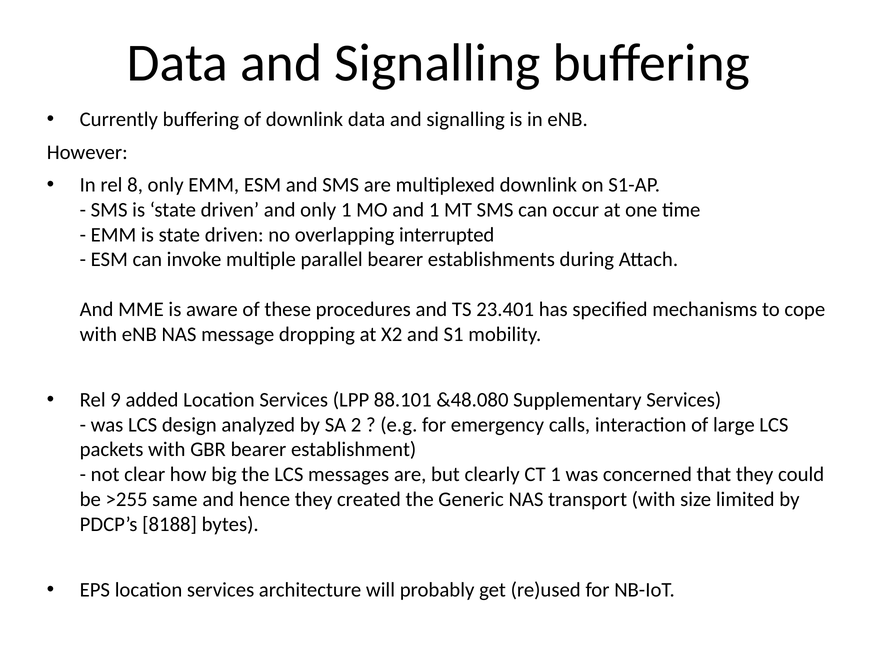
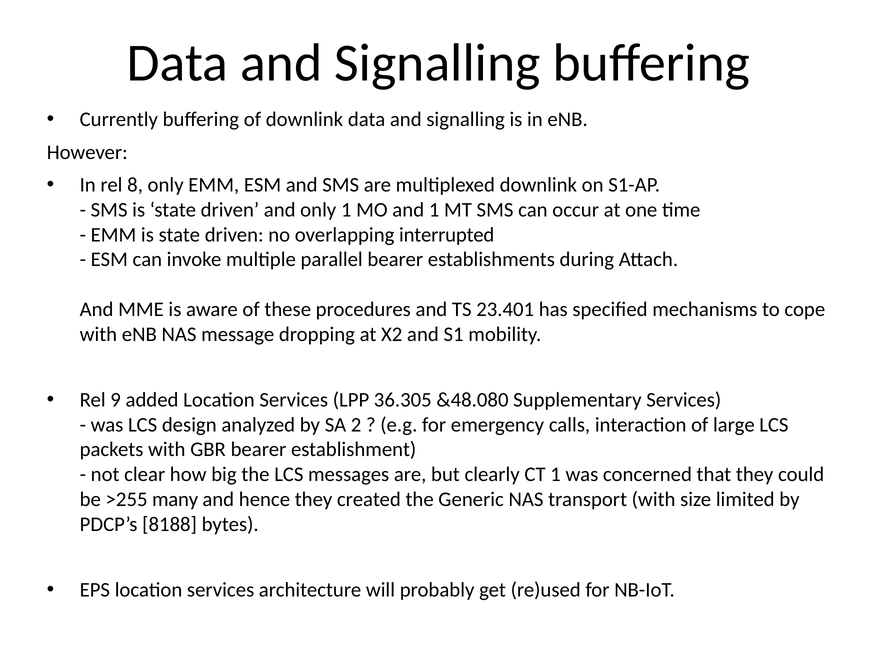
88.101: 88.101 -> 36.305
same: same -> many
